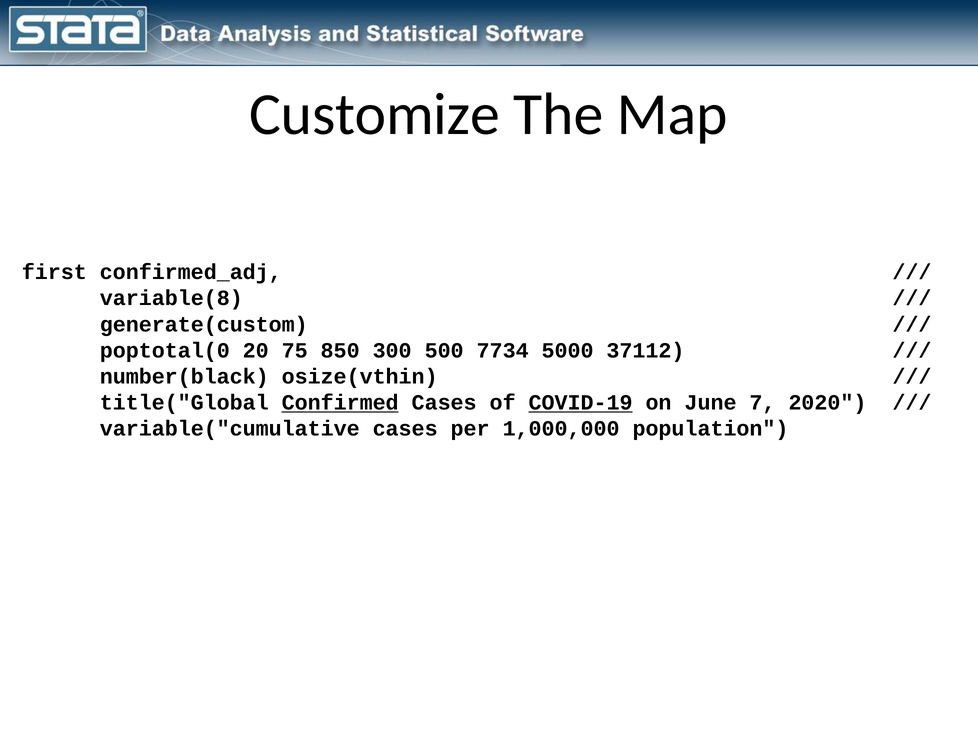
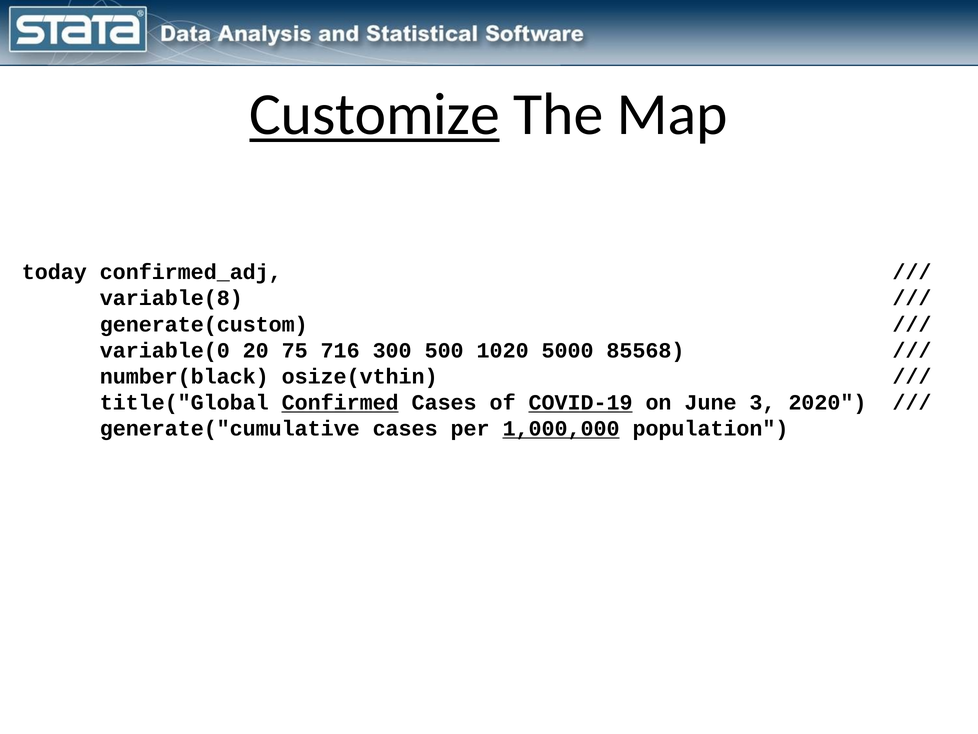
Customize underline: none -> present
first: first -> today
poptotal(0: poptotal(0 -> variable(0
850: 850 -> 716
7734: 7734 -> 1020
37112: 37112 -> 85568
7: 7 -> 3
variable("cumulative: variable("cumulative -> generate("cumulative
1,000,000 underline: none -> present
